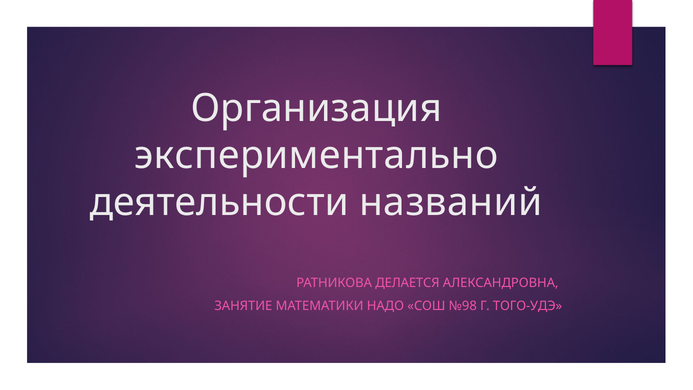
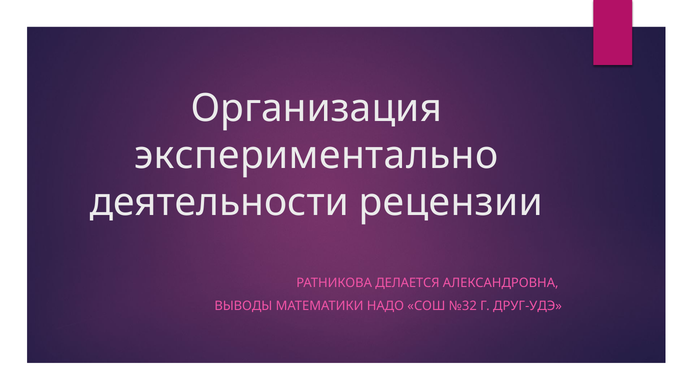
названий: названий -> рецензии
ЗАНЯТИЕ: ЗАНЯТИЕ -> ВЫВОДЫ
№98: №98 -> №32
ТОГО-УДЭ: ТОГО-УДЭ -> ДРУГ-УДЭ
